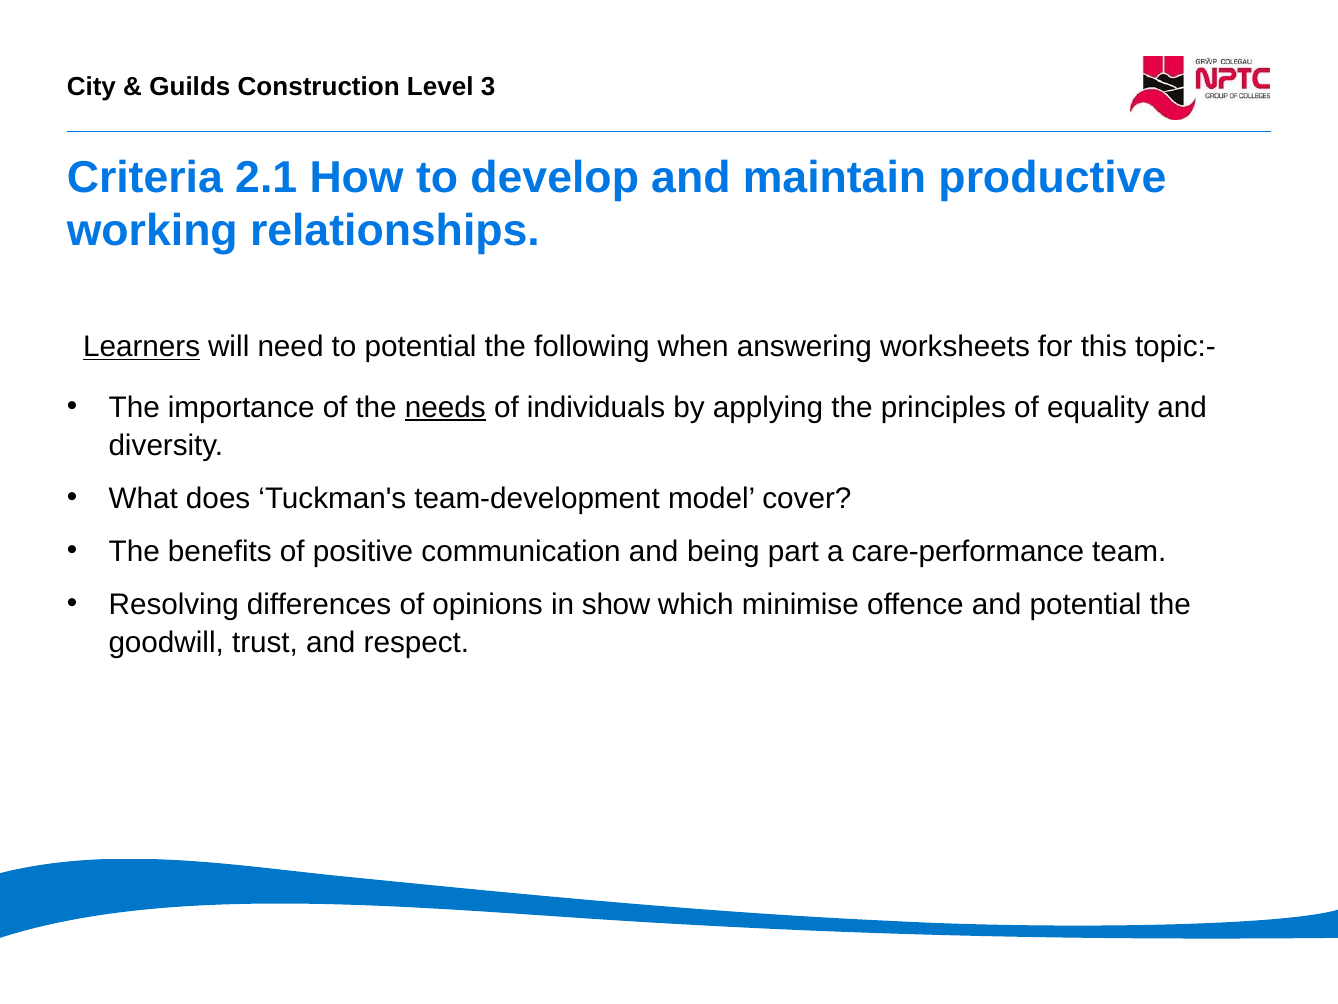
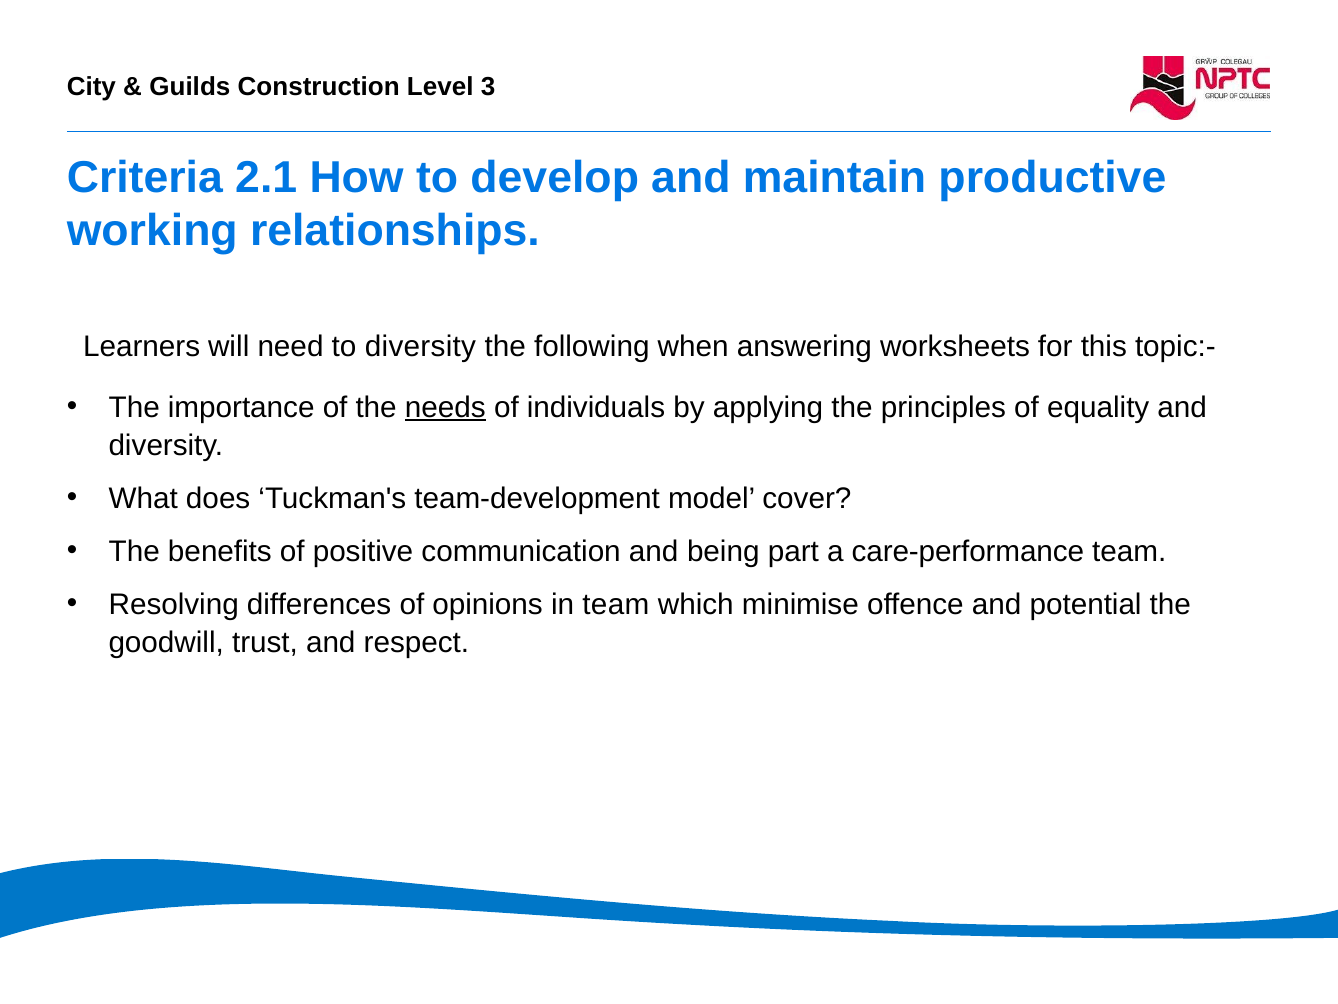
Learners underline: present -> none
to potential: potential -> diversity
in show: show -> team
